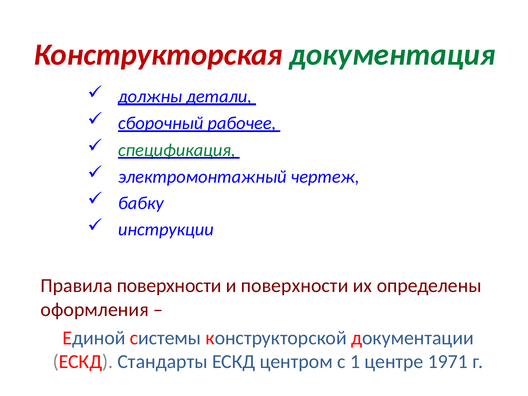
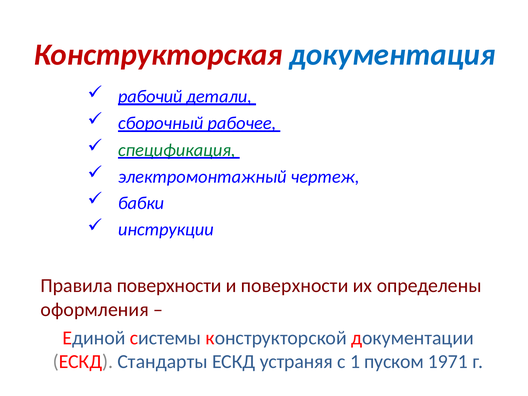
документация colour: green -> blue
должны: должны -> рабочий
бабку: бабку -> бабки
центром: центром -> устраняя
центре: центре -> пуском
